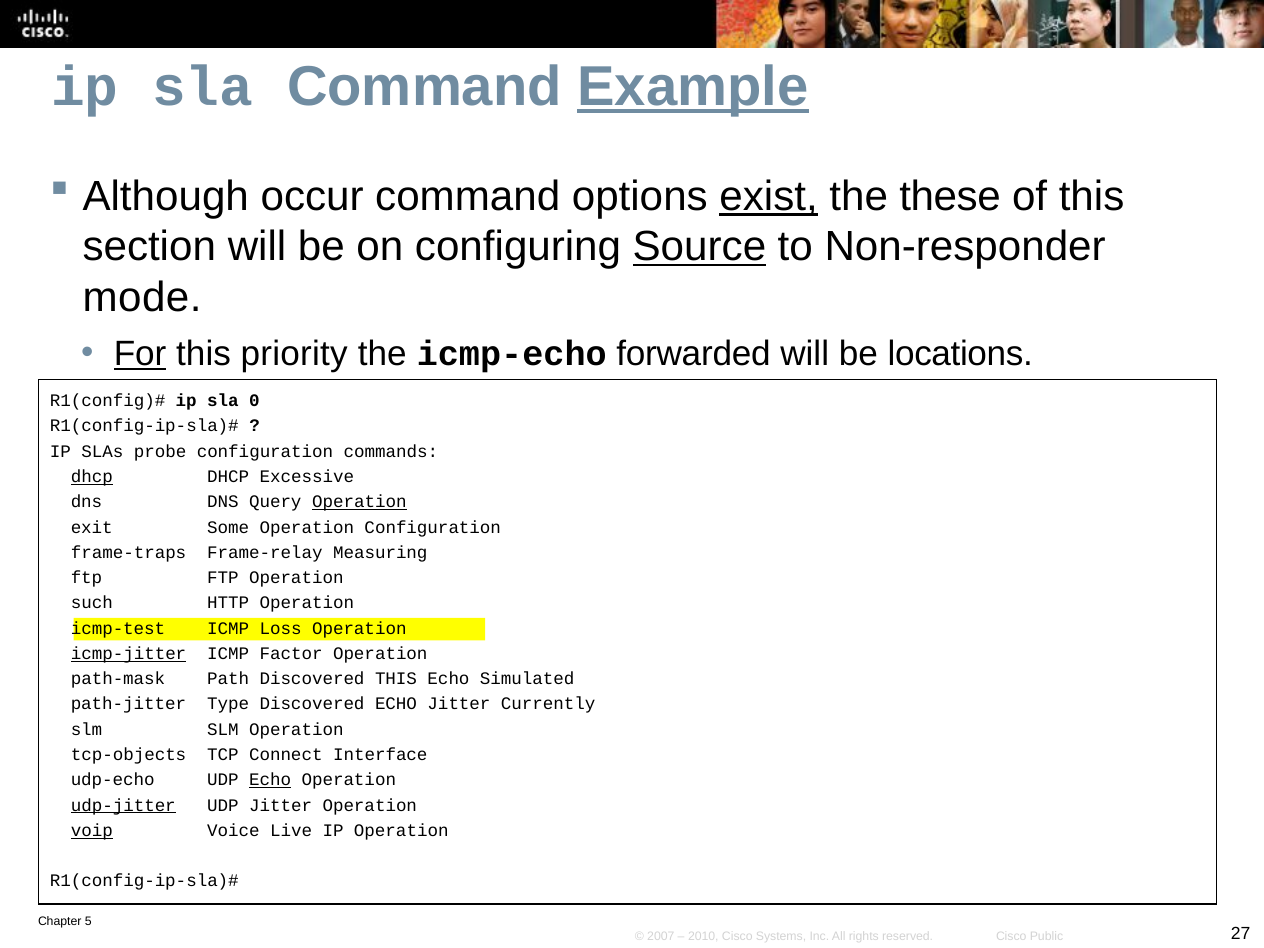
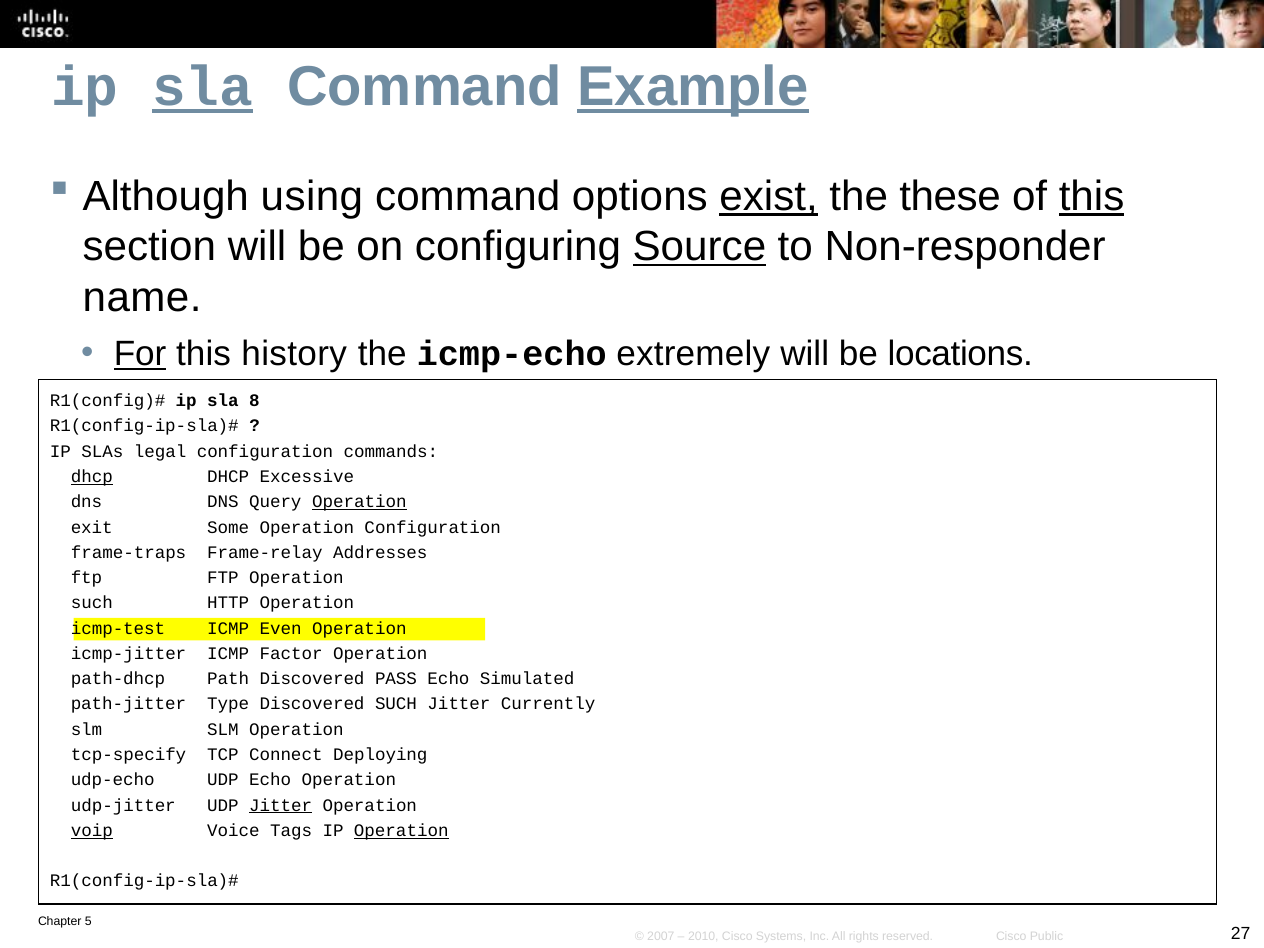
sla at (203, 87) underline: none -> present
occur: occur -> using
this at (1092, 196) underline: none -> present
mode: mode -> name
priority: priority -> history
forwarded: forwarded -> extremely
0: 0 -> 8
probe: probe -> legal
Measuring: Measuring -> Addresses
Loss: Loss -> Even
icmp-jitter underline: present -> none
path-mask: path-mask -> path-dhcp
Discovered THIS: THIS -> PASS
Discovered ECHO: ECHO -> SUCH
tcp-objects: tcp-objects -> tcp-specify
Interface: Interface -> Deploying
Echo at (270, 780) underline: present -> none
udp-jitter underline: present -> none
Jitter at (281, 805) underline: none -> present
Live: Live -> Tags
Operation at (401, 831) underline: none -> present
